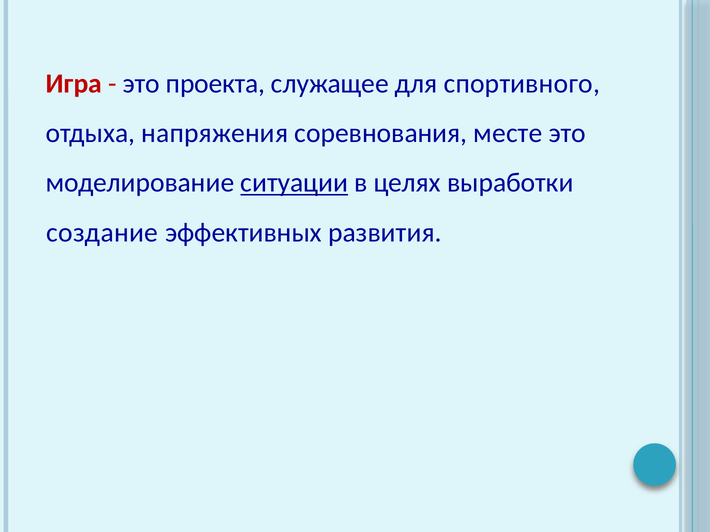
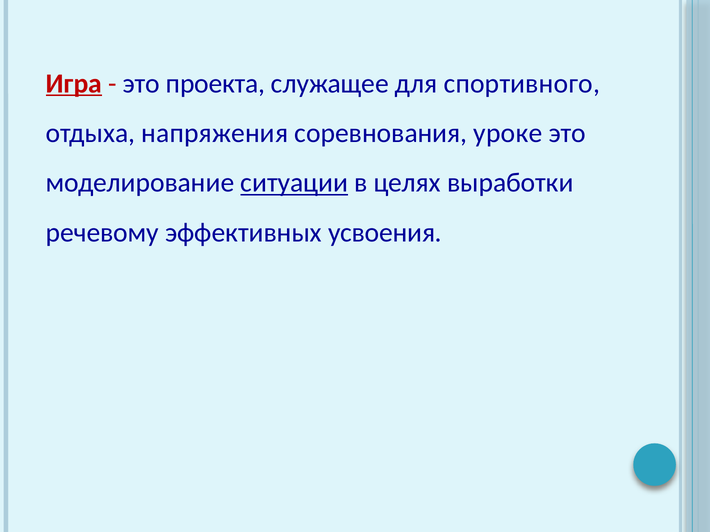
Игра underline: none -> present
месте: месте -> уроке
создание: создание -> речевому
развития: развития -> усвоения
